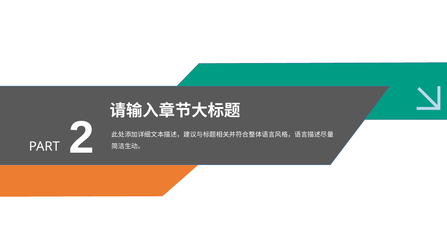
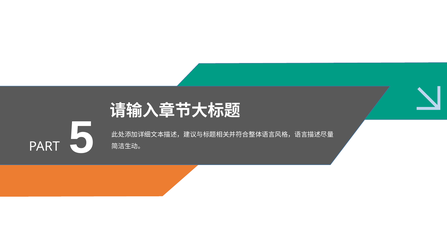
2: 2 -> 5
